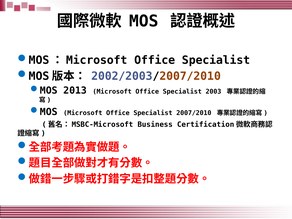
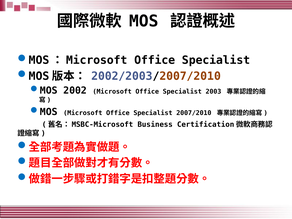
2013: 2013 -> 2002
